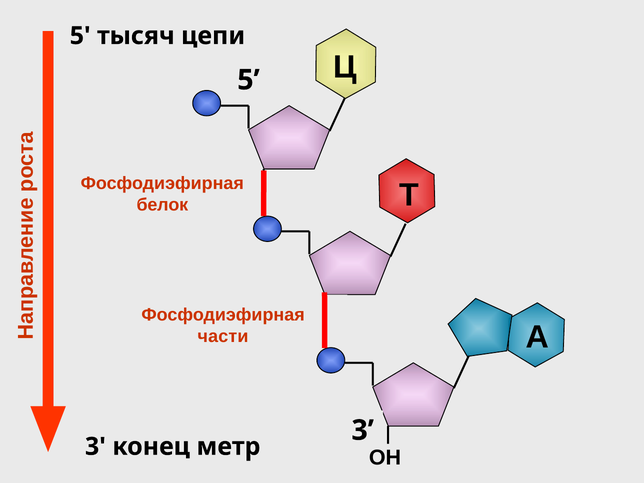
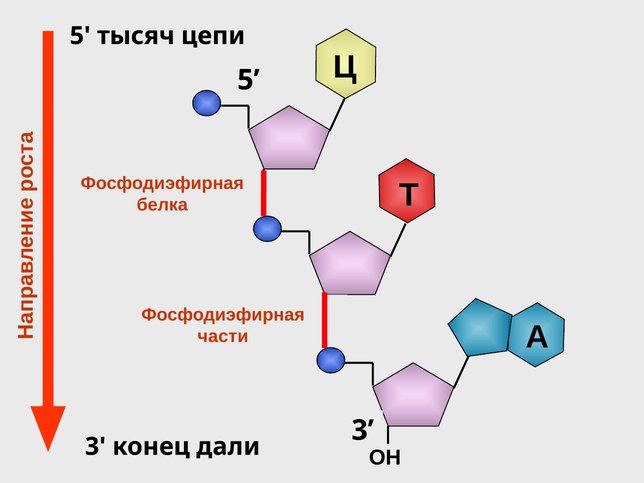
белок: белок -> белка
метр: метр -> дали
